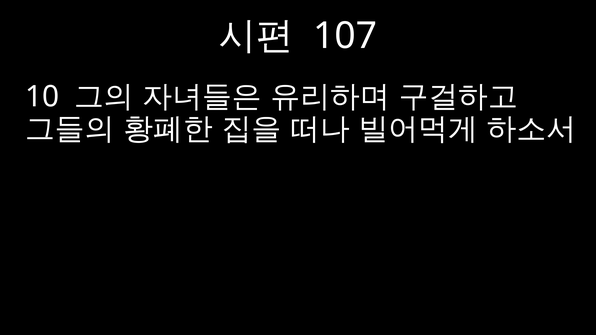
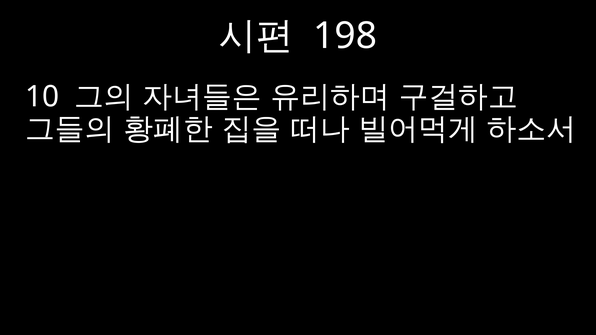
107: 107 -> 198
